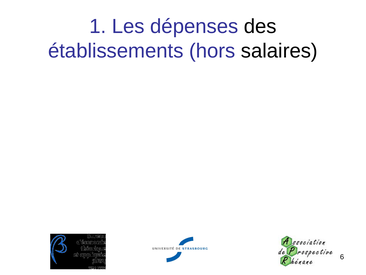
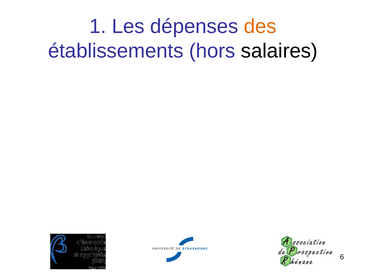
des at (260, 26) colour: black -> orange
